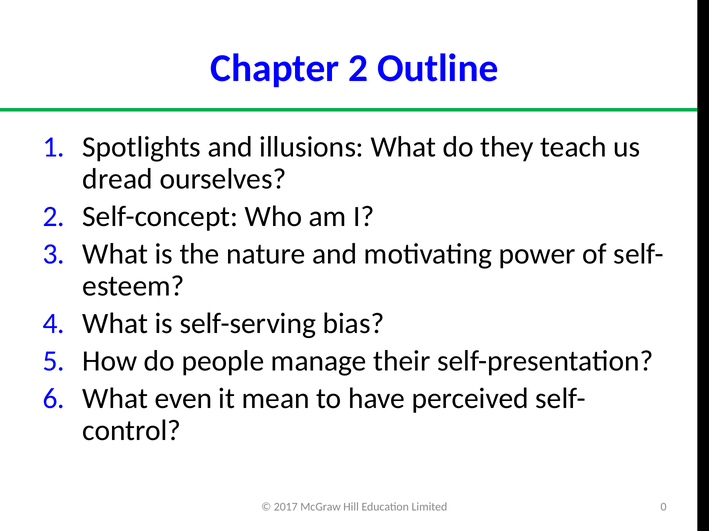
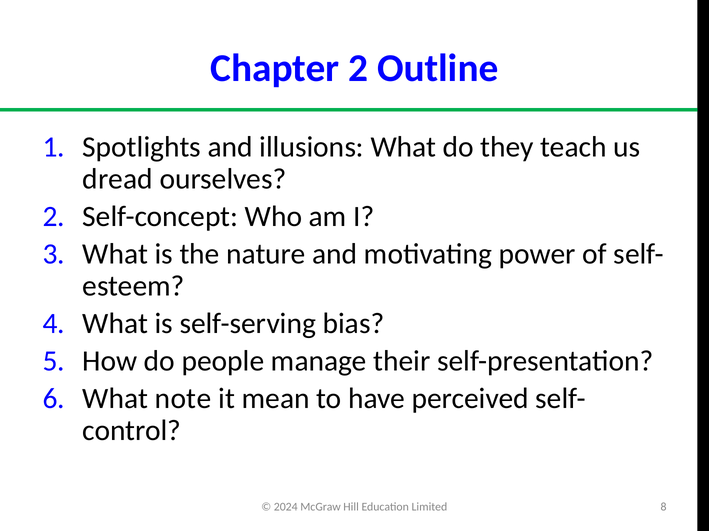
even: even -> note
2017: 2017 -> 2024
0: 0 -> 8
